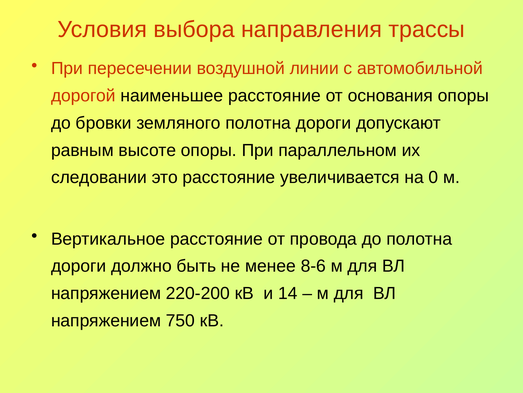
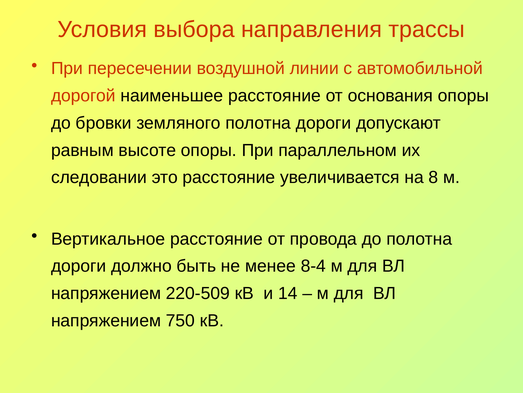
0: 0 -> 8
8-6: 8-6 -> 8-4
220-200: 220-200 -> 220-509
